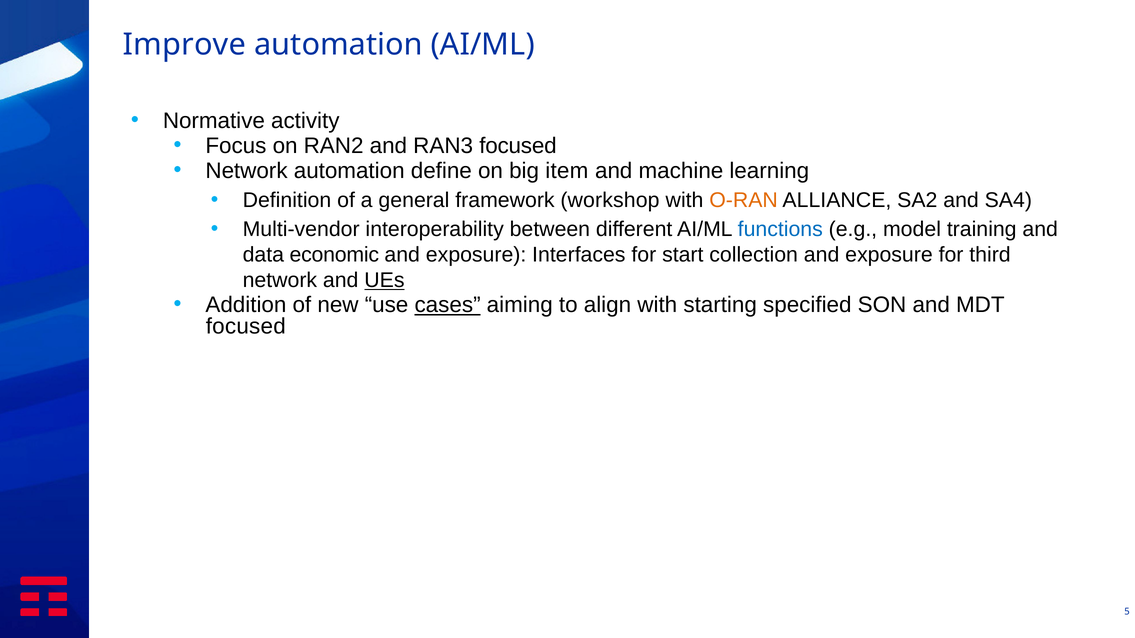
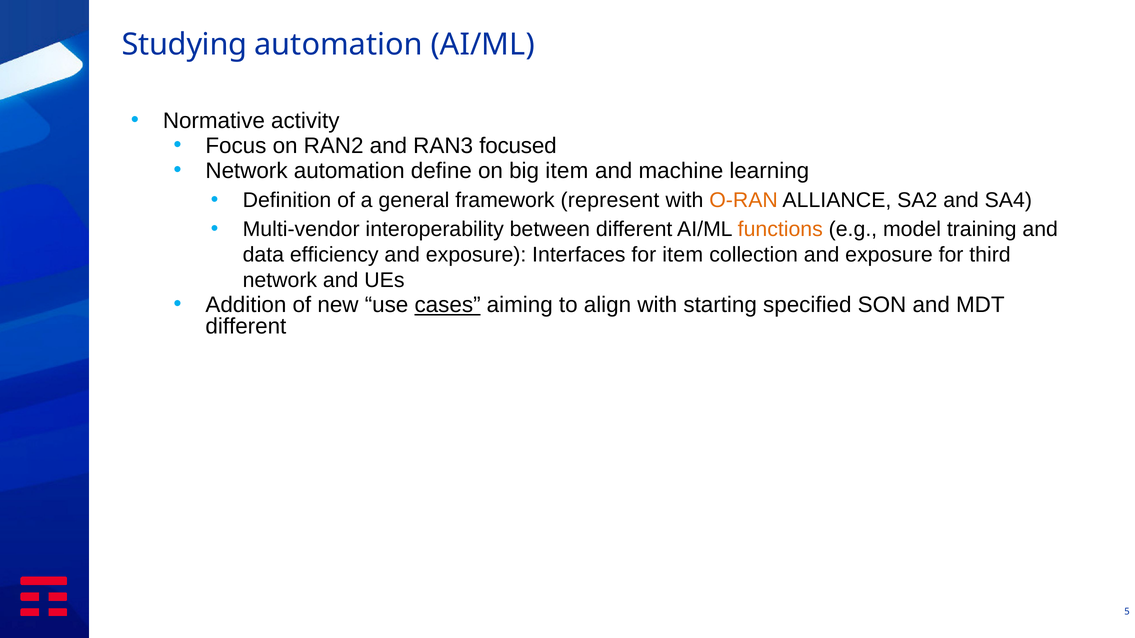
Improve: Improve -> Studying
workshop: workshop -> represent
functions colour: blue -> orange
economic: economic -> efficiency
for start: start -> item
UEs underline: present -> none
focused at (246, 327): focused -> different
